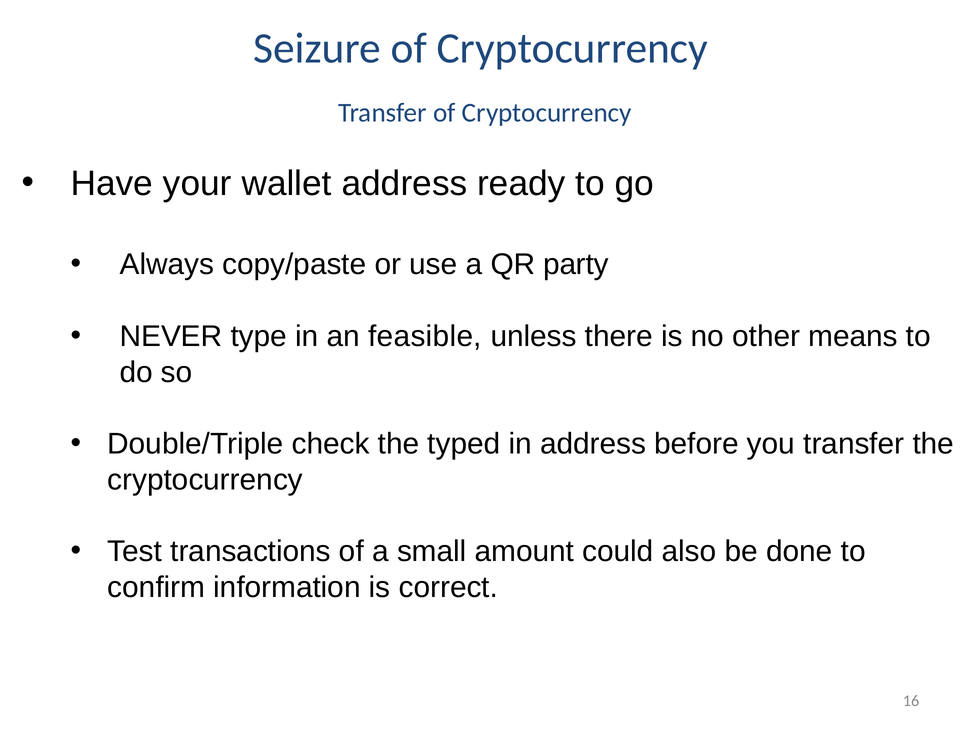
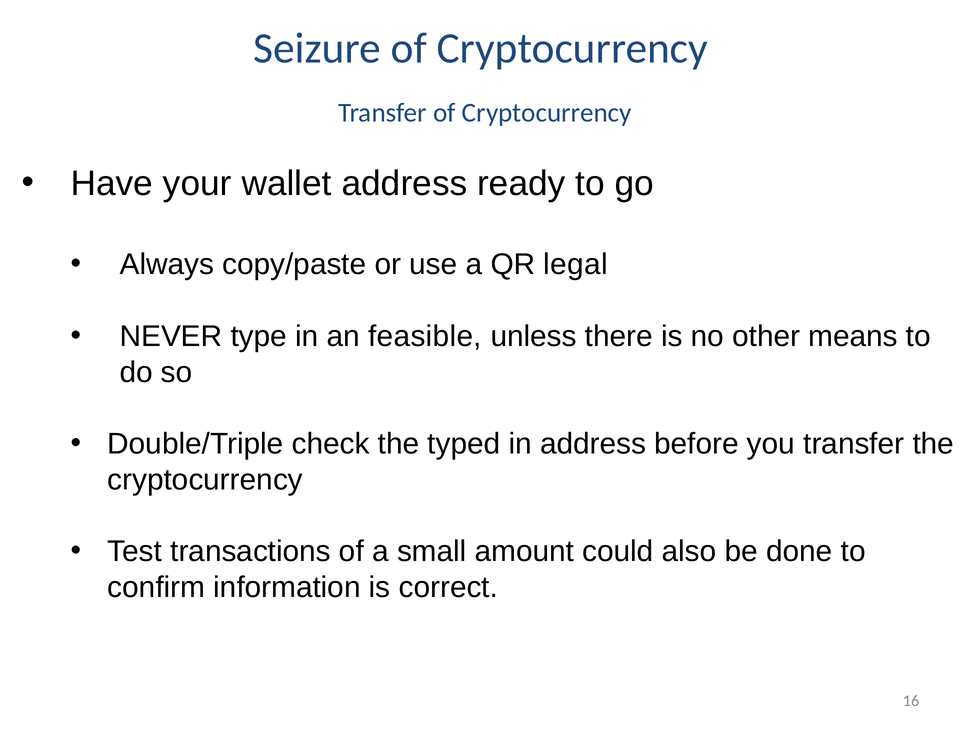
party: party -> legal
